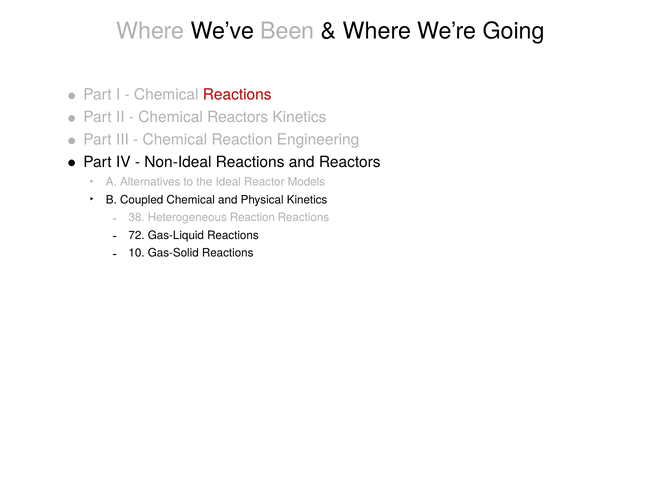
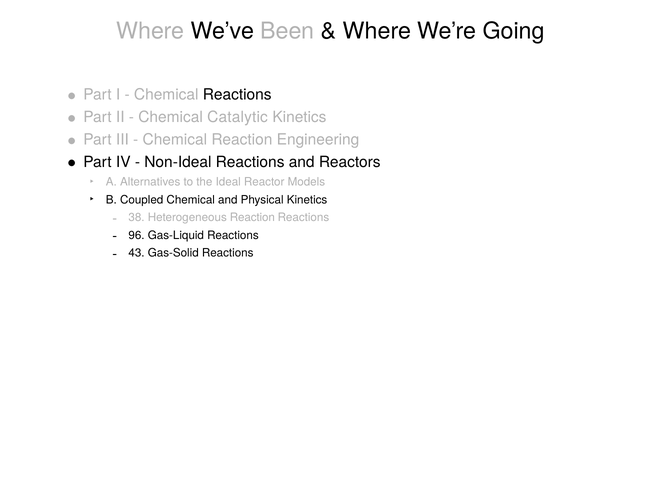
Reactions at (237, 95) colour: red -> black
Chemical Reactors: Reactors -> Catalytic
72: 72 -> 96
10: 10 -> 43
